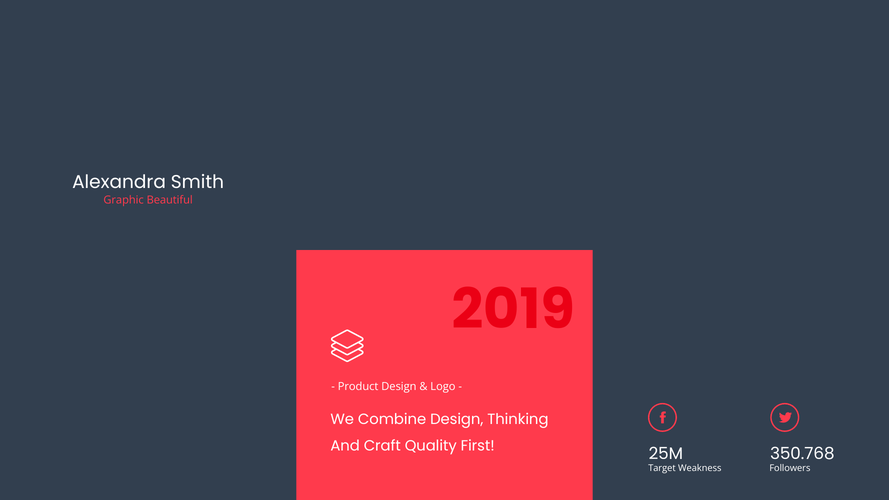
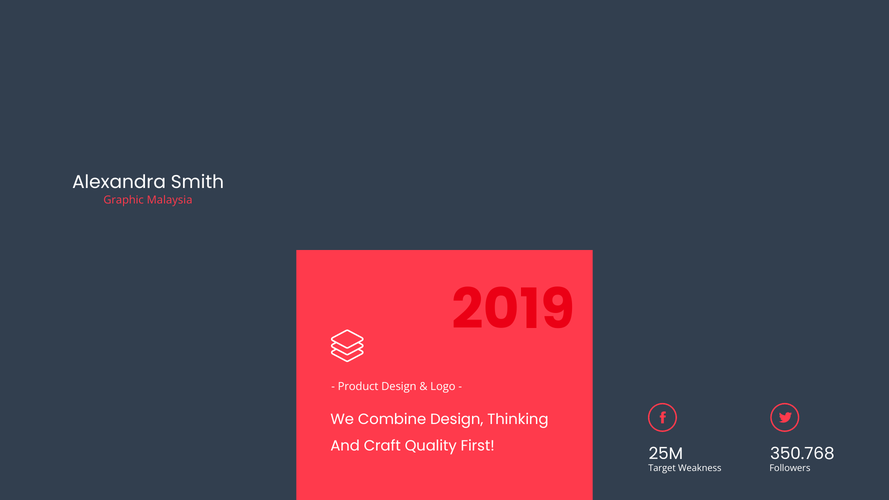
Beautiful: Beautiful -> Malaysia
